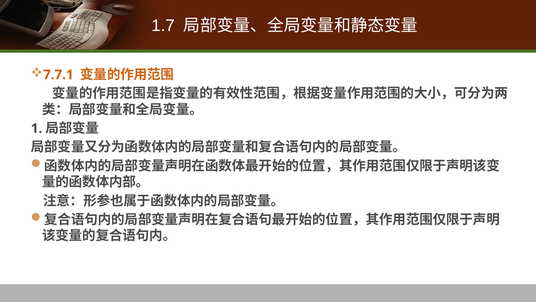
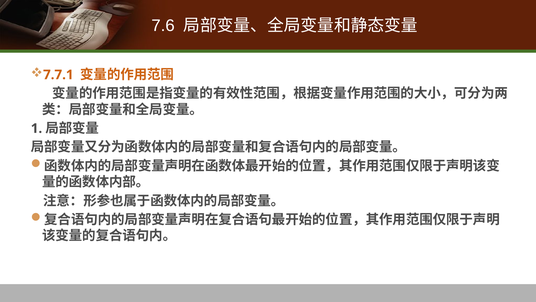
1.7: 1.7 -> 7.6
